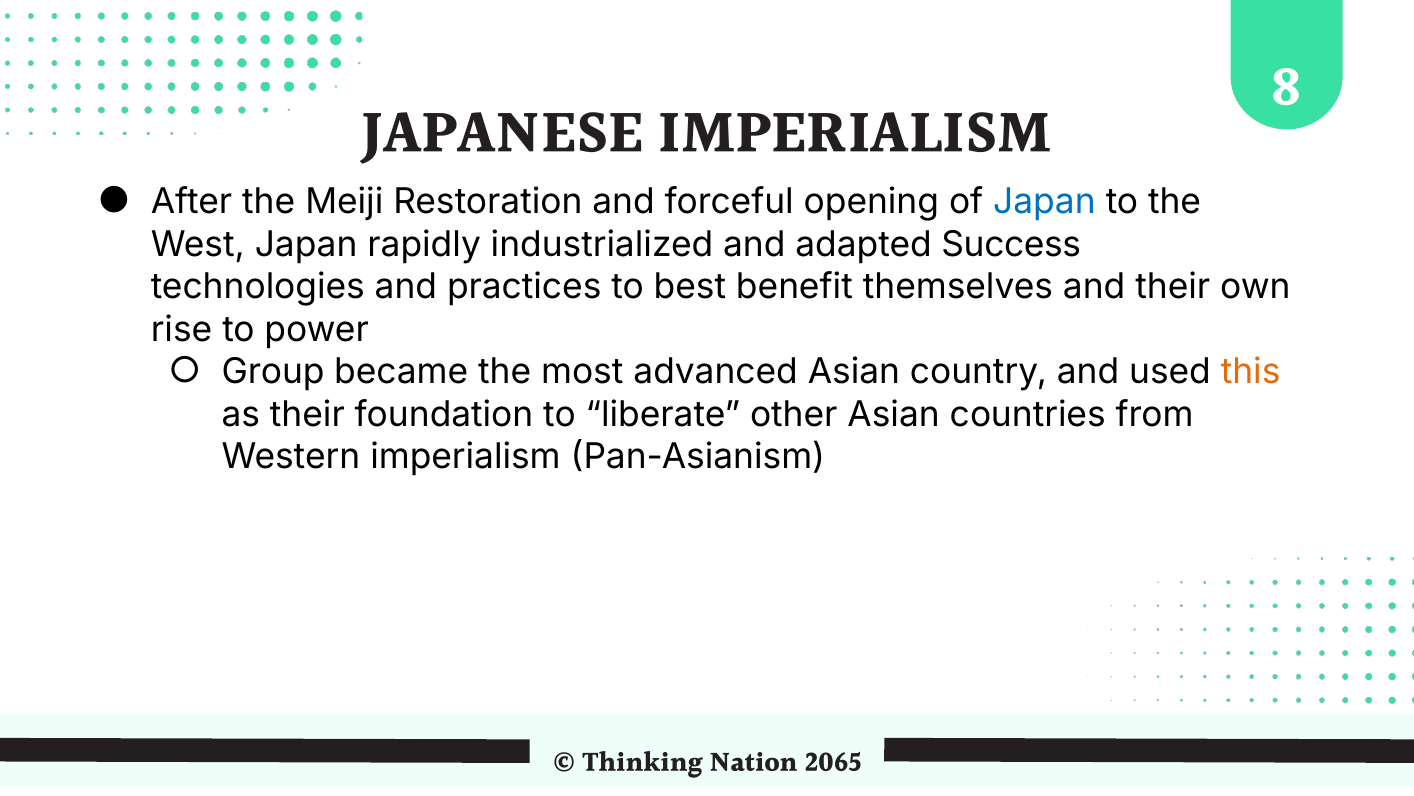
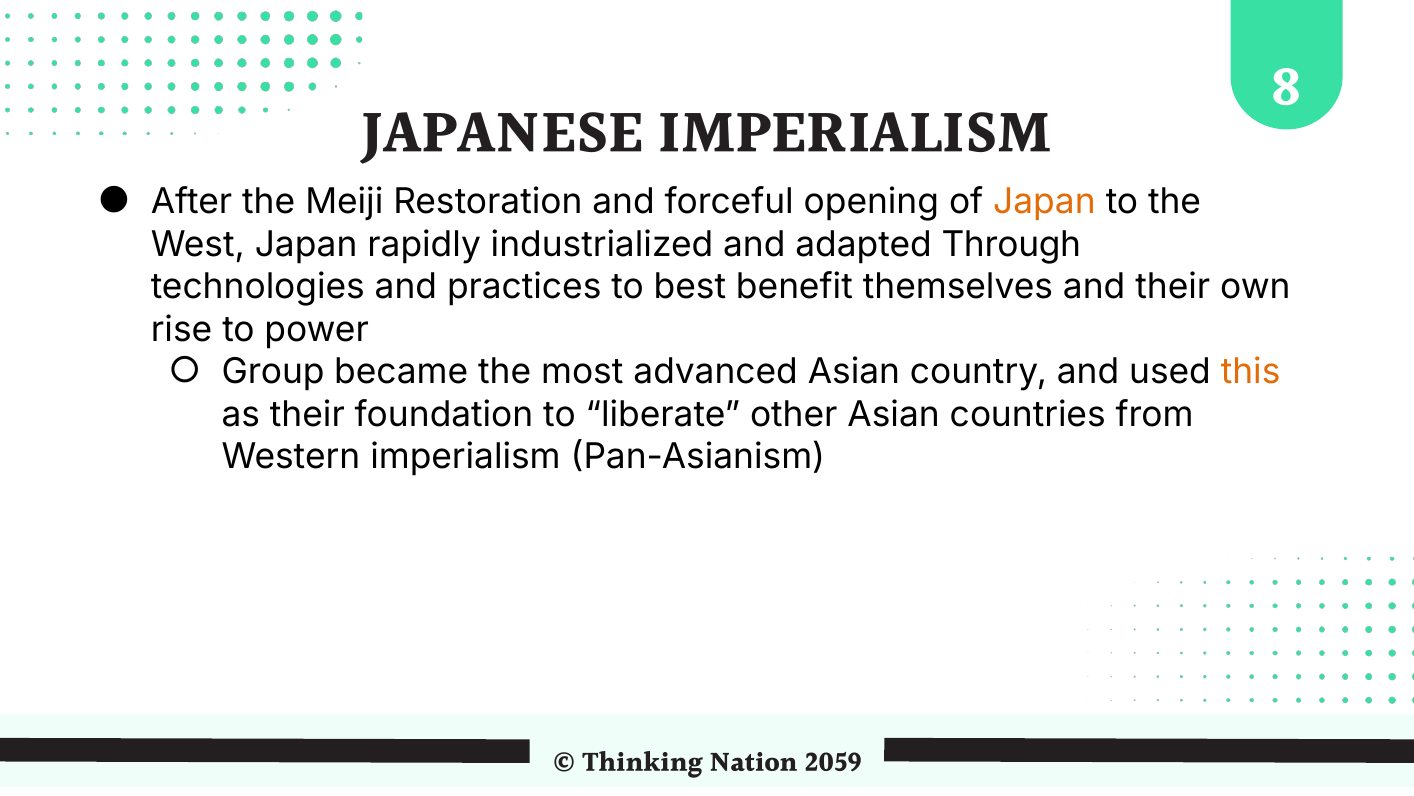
Japan at (1044, 202) colour: blue -> orange
Success: Success -> Through
2065: 2065 -> 2059
